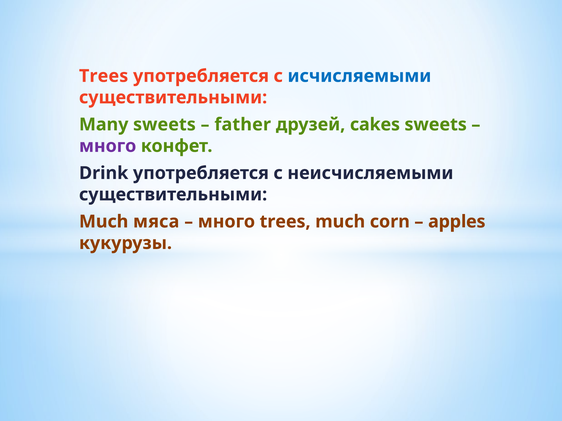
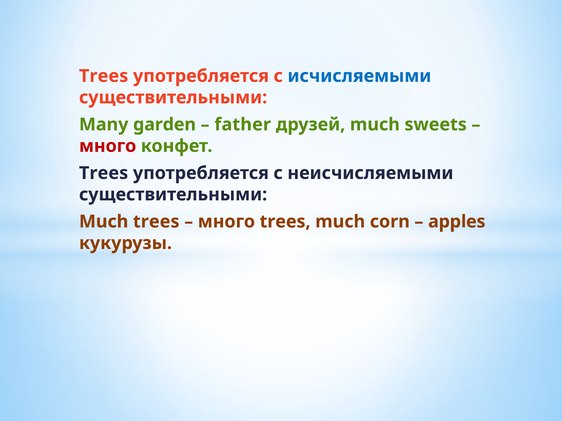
Many sweets: sweets -> garden
друзей cakes: cakes -> much
много at (108, 146) colour: purple -> red
Drink at (104, 173): Drink -> Trees
Much мяса: мяса -> trees
